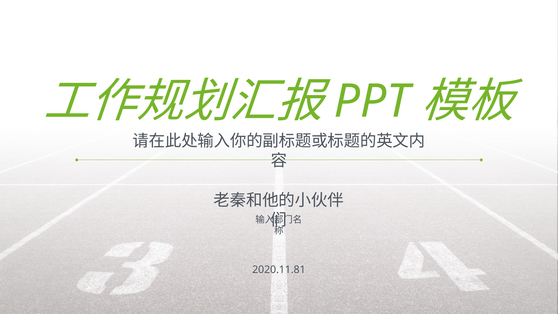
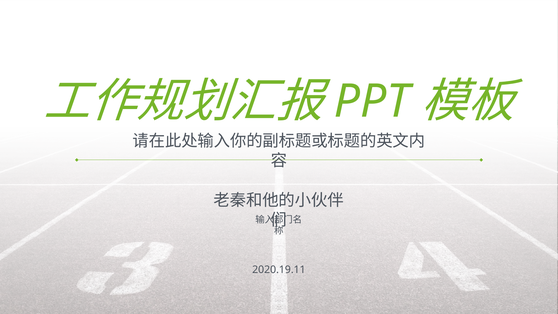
2020.11.81: 2020.11.81 -> 2020.19.11
